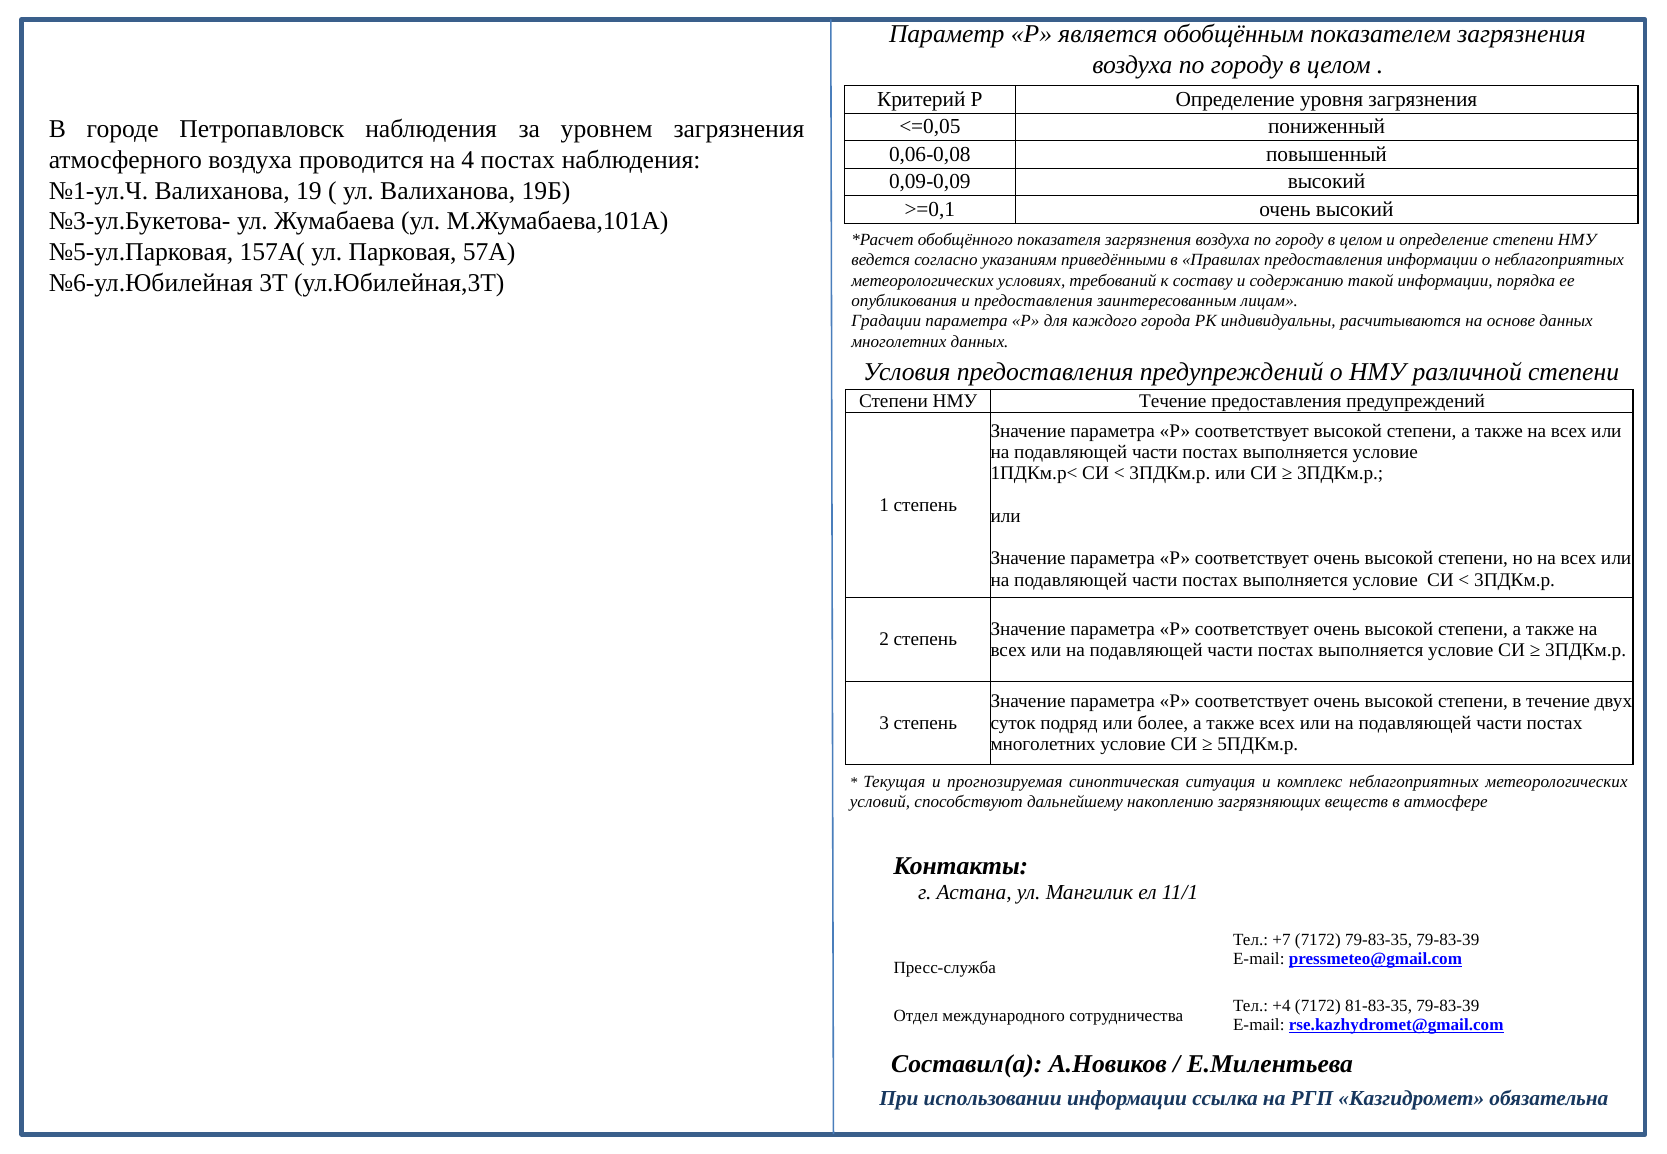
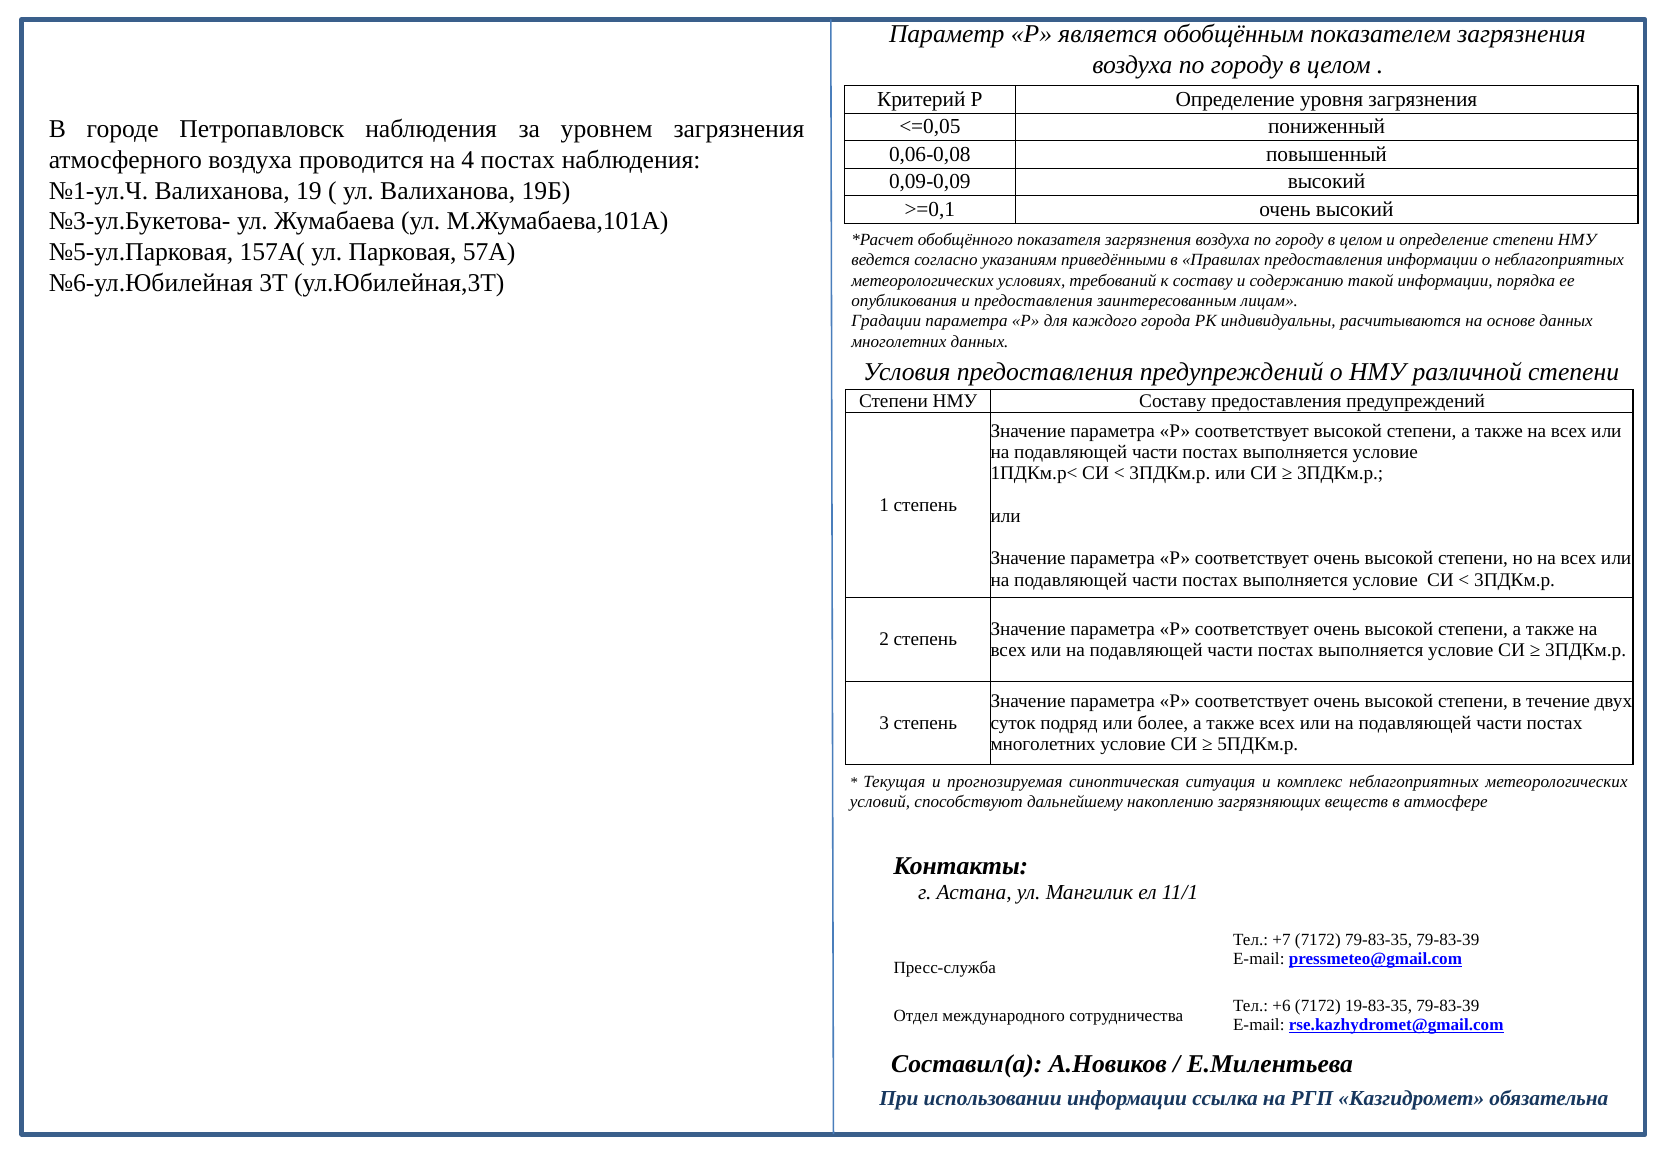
НМУ Течение: Течение -> Составу
+4: +4 -> +6
81-83-35: 81-83-35 -> 19-83-35
